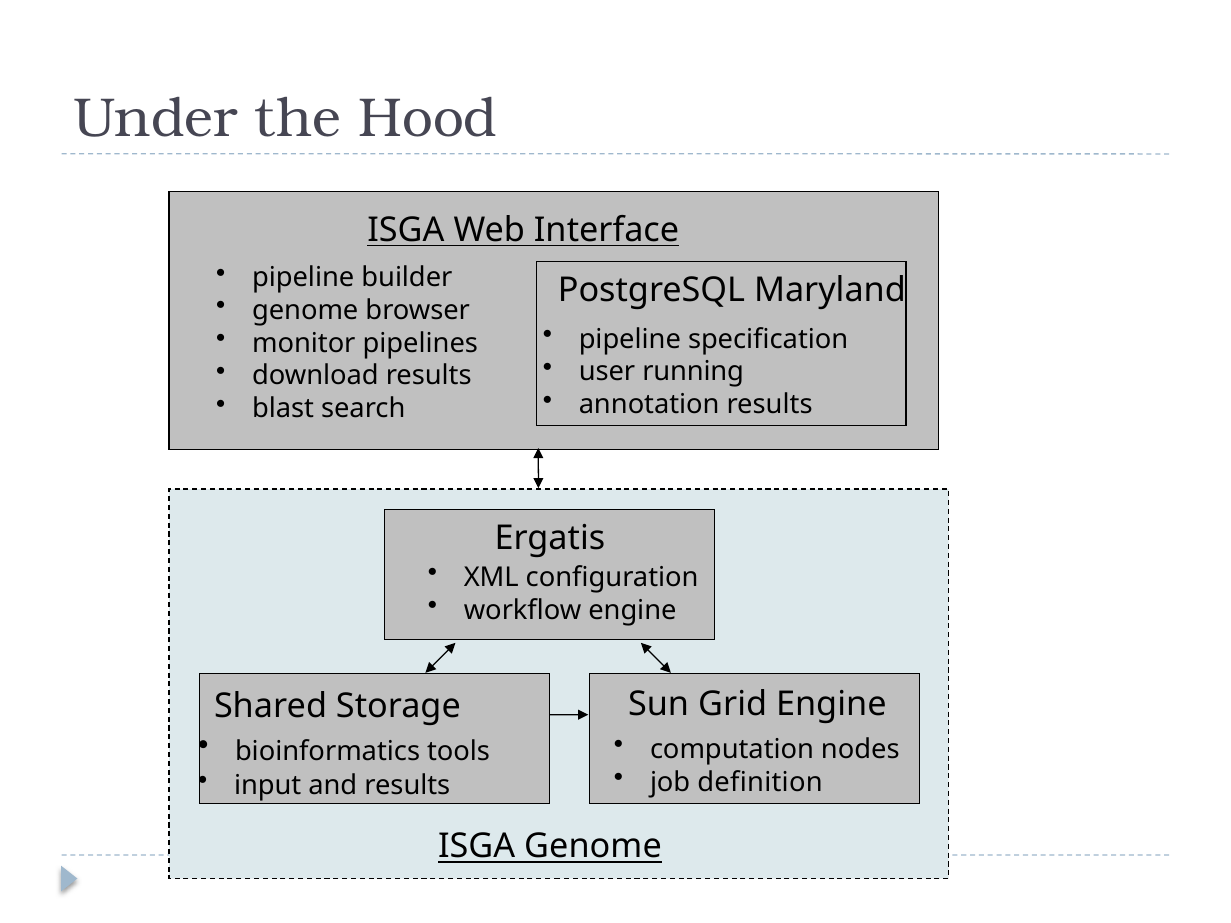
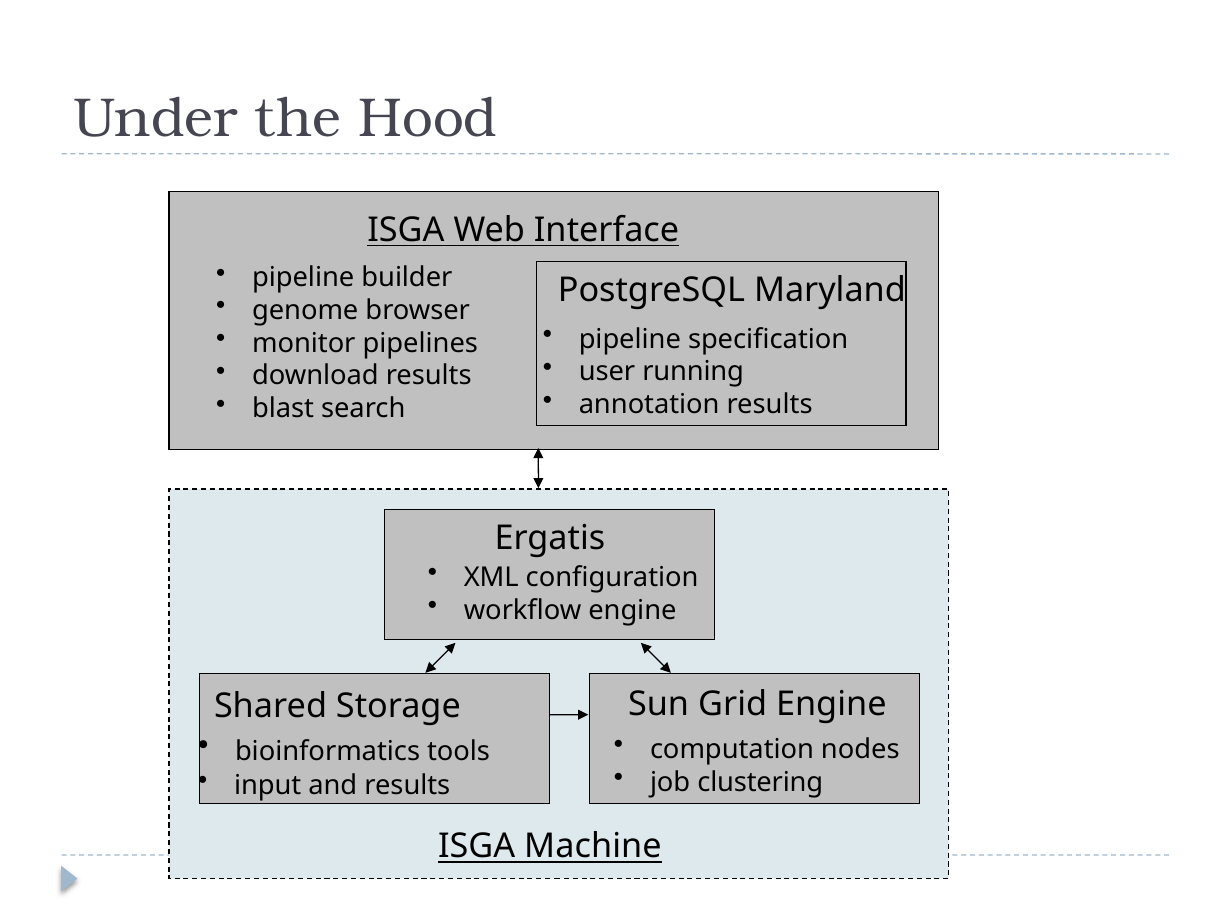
definition: definition -> clustering
ISGA Genome: Genome -> Machine
